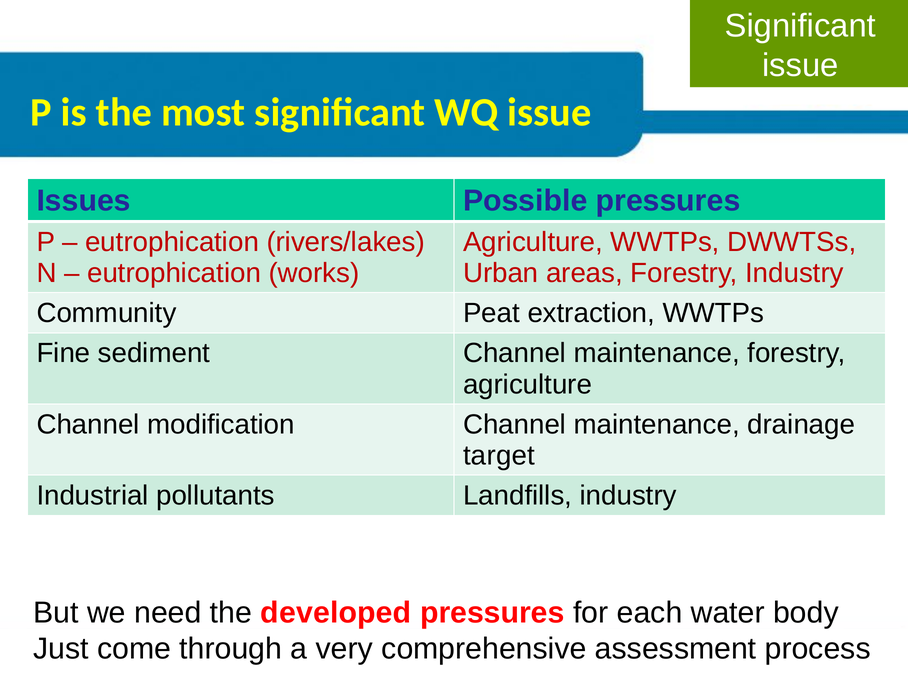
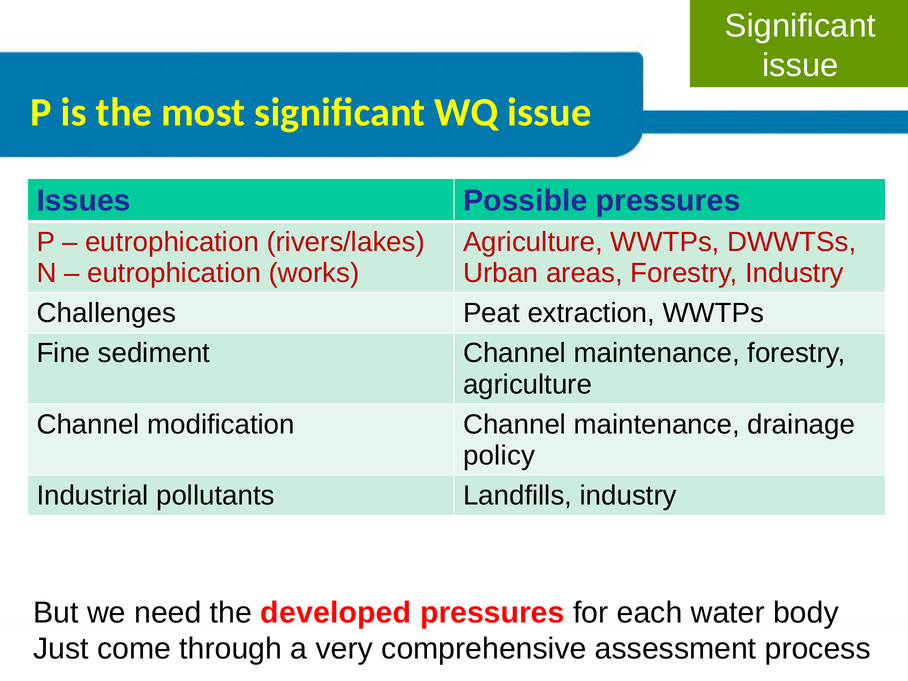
Community: Community -> Challenges
target: target -> policy
